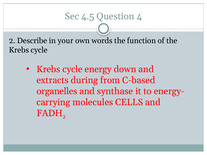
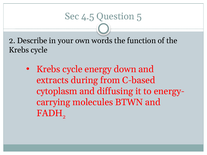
4: 4 -> 5
organelles: organelles -> cytoplasm
synthase: synthase -> diffusing
CELLS: CELLS -> BTWN
